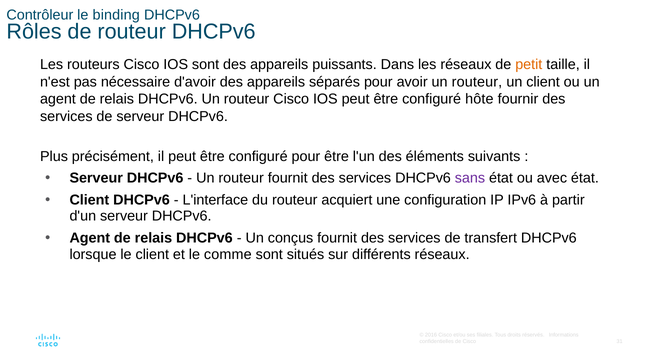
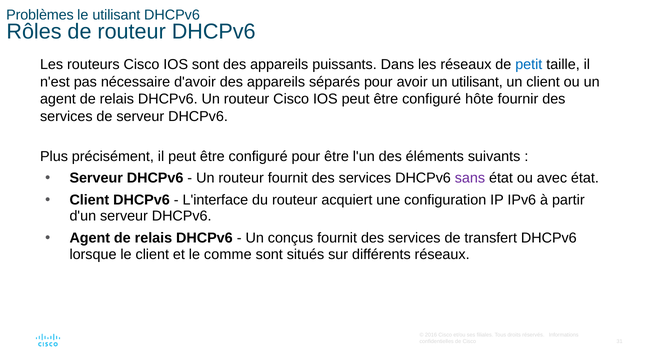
Contrôleur: Contrôleur -> Problèmes
le binding: binding -> utilisant
petit colour: orange -> blue
avoir un routeur: routeur -> utilisant
